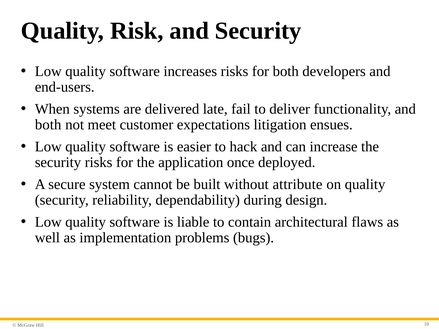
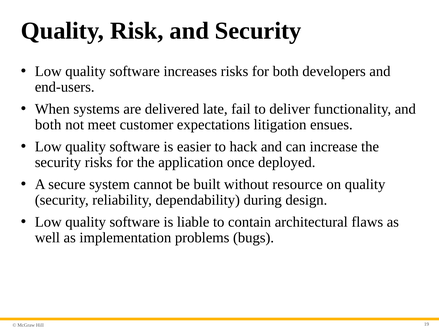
attribute: attribute -> resource
